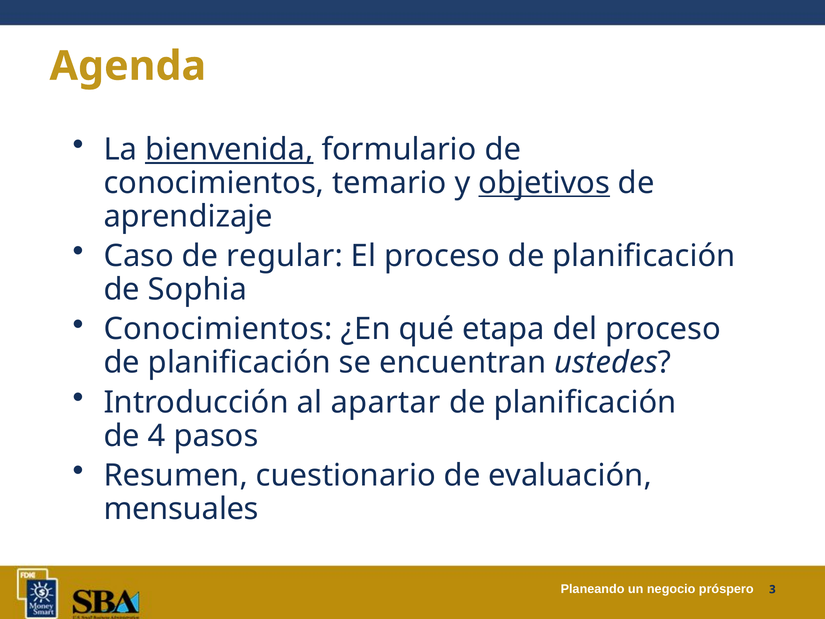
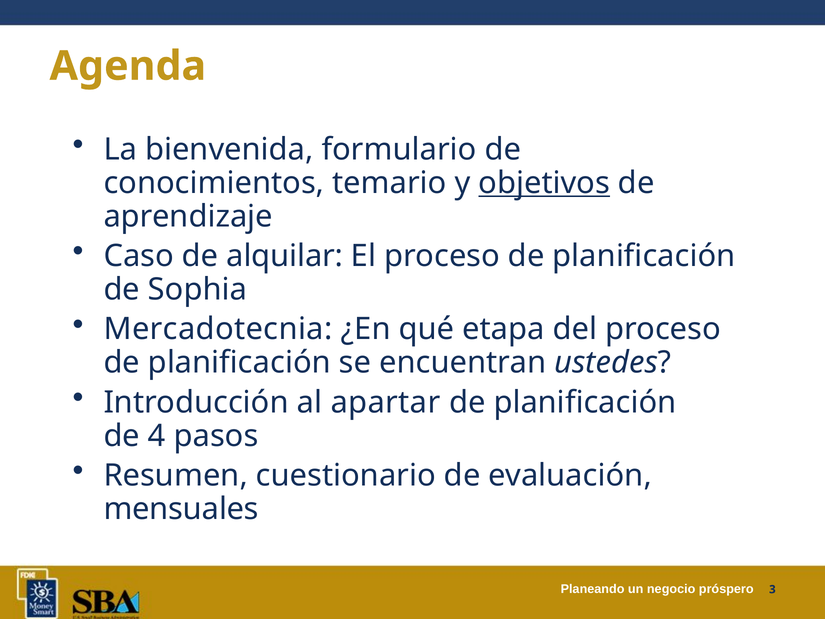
bienvenida underline: present -> none
regular: regular -> alquilar
Conocimientos at (218, 329): Conocimientos -> Mercadotecnia
